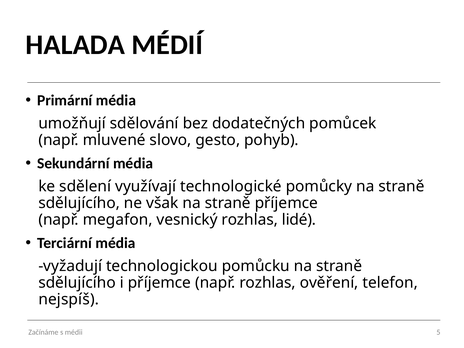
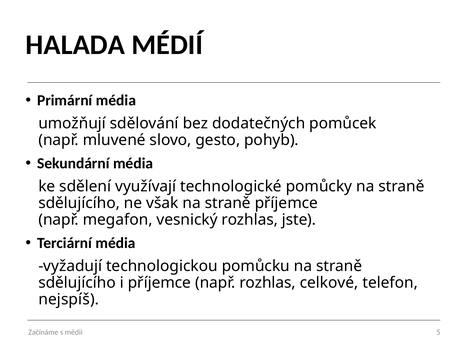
lidé: lidé -> jste
ověření: ověření -> celkové
